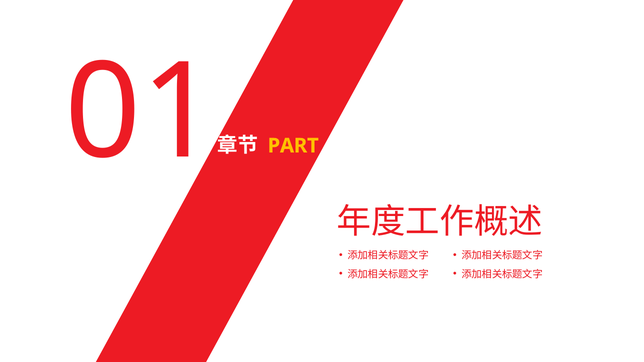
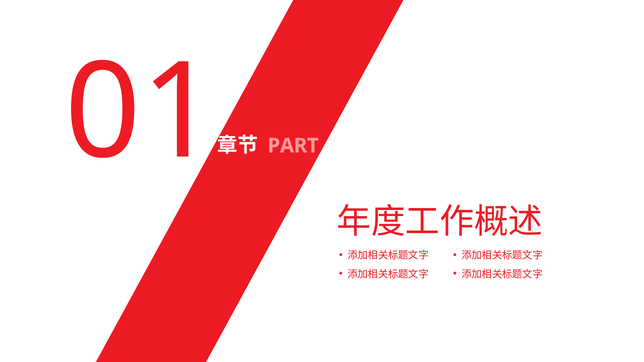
PART colour: yellow -> pink
